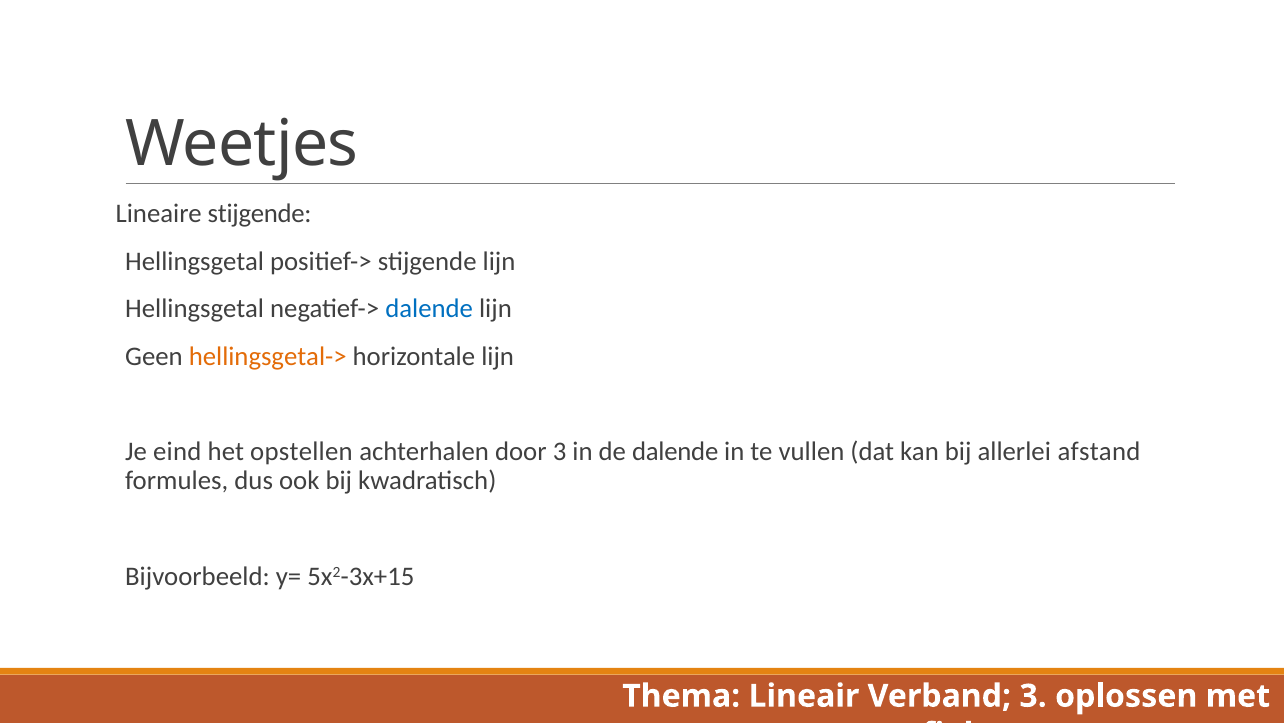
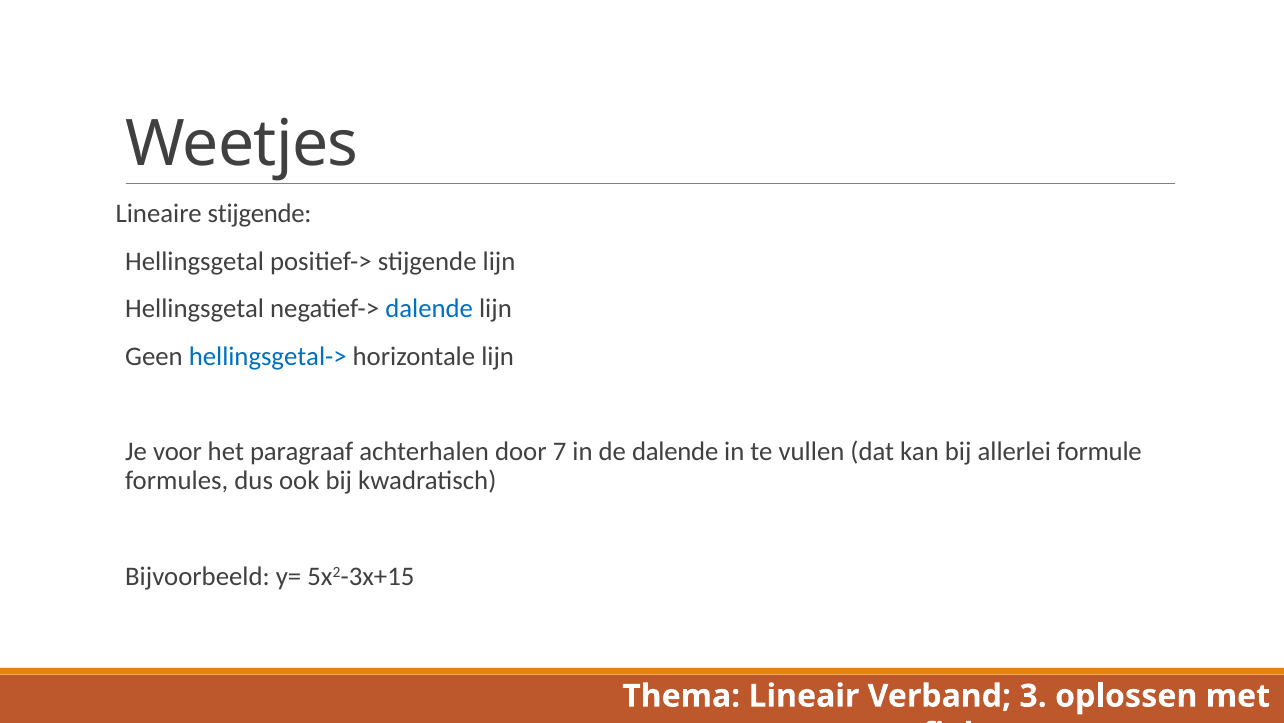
hellingsgetal-> colour: orange -> blue
eind: eind -> voor
opstellen: opstellen -> paragraaf
door 3: 3 -> 7
afstand: afstand -> formule
